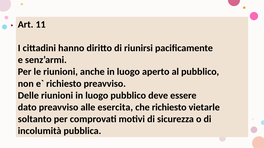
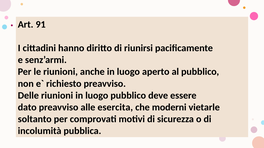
11: 11 -> 91
che richiesto: richiesto -> moderni
